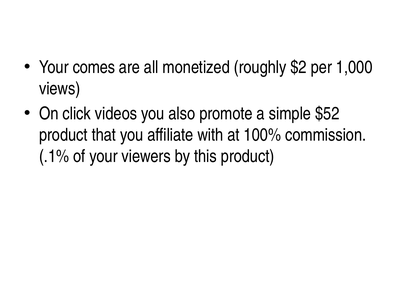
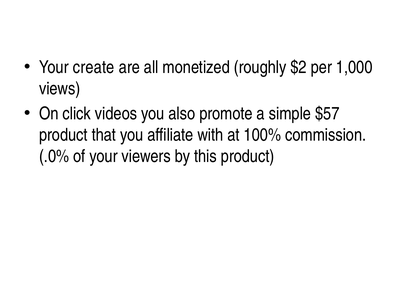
comes: comes -> create
$52: $52 -> $57
.1%: .1% -> .0%
